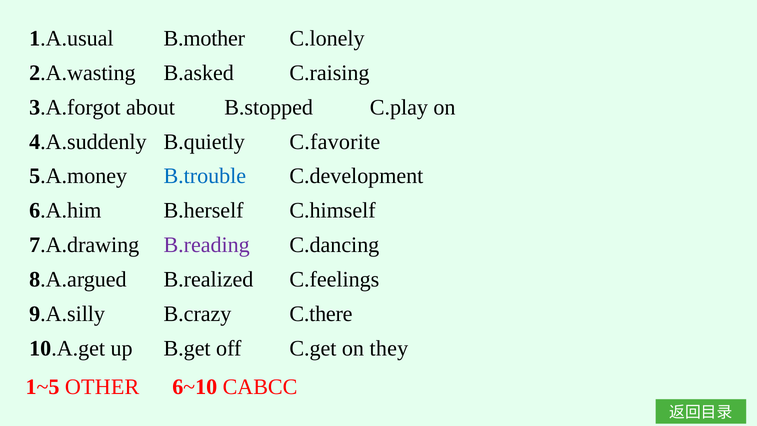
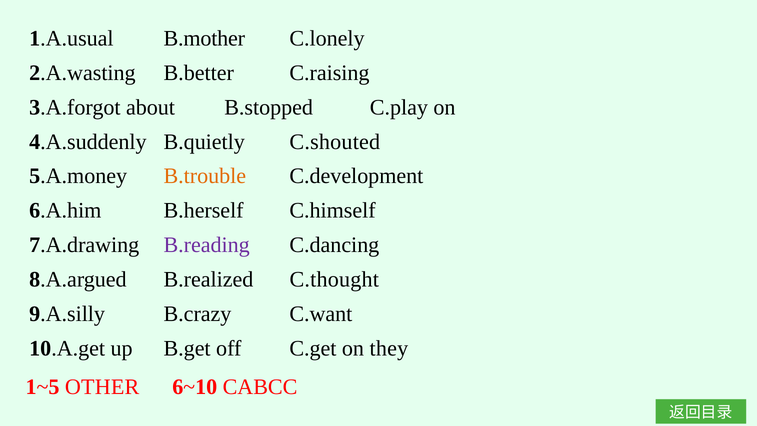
B.asked: B.asked -> B.better
C.favorite: C.favorite -> C.shouted
B.trouble colour: blue -> orange
C.feelings: C.feelings -> C.thought
C.there: C.there -> C.want
